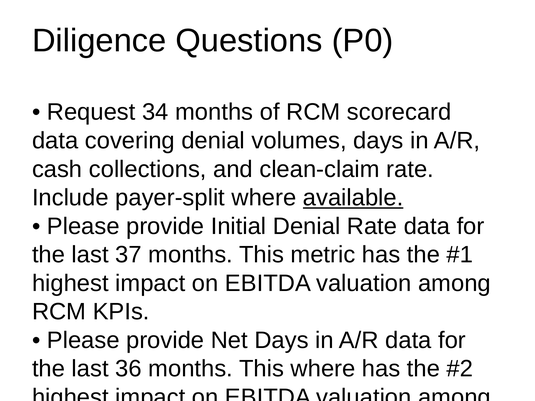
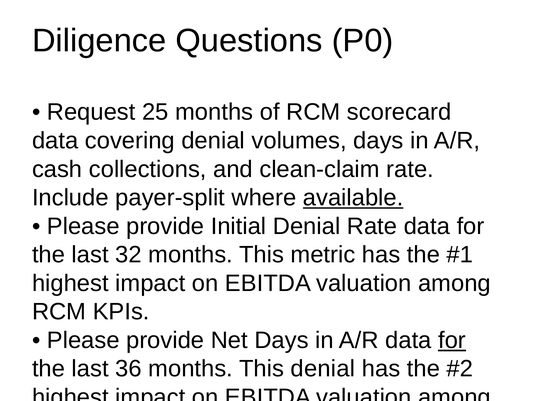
34: 34 -> 25
37: 37 -> 32
for at (452, 341) underline: none -> present
This where: where -> denial
